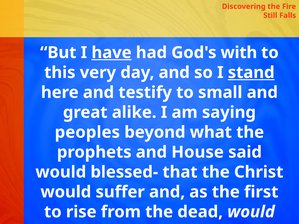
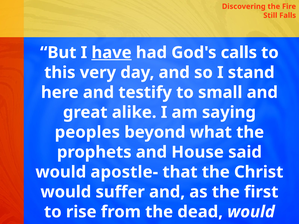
with: with -> calls
stand underline: present -> none
blessed-: blessed- -> apostle-
